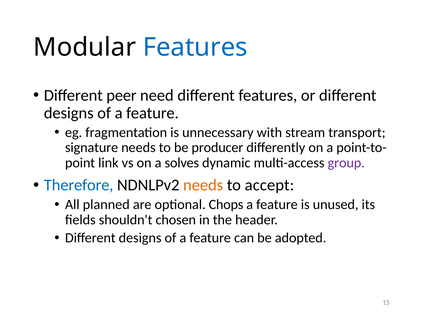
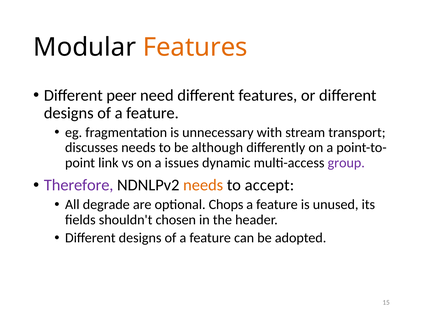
Features at (195, 47) colour: blue -> orange
signature: signature -> discusses
producer: producer -> although
solves: solves -> issues
Therefore colour: blue -> purple
planned: planned -> degrade
